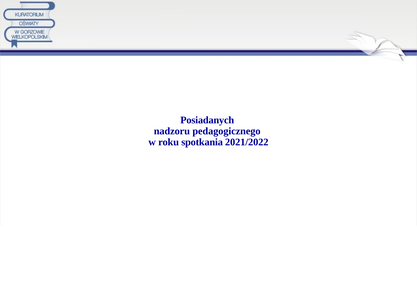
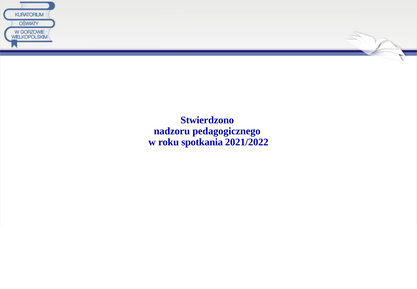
Posiadanych: Posiadanych -> Stwierdzono
